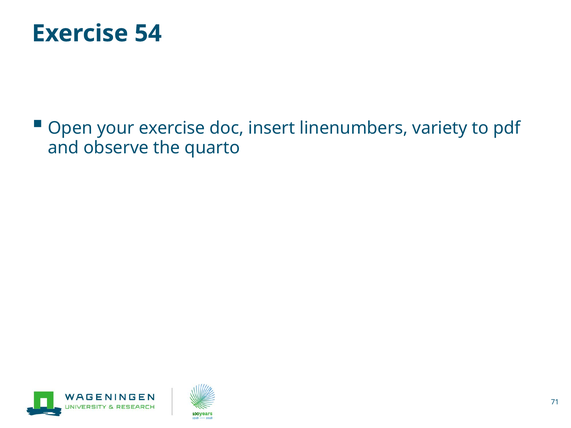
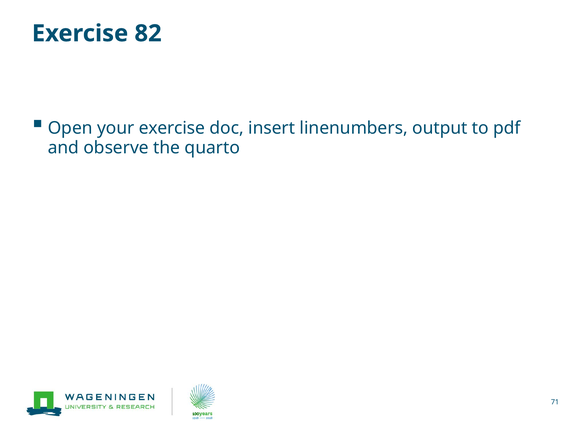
54: 54 -> 82
variety: variety -> output
